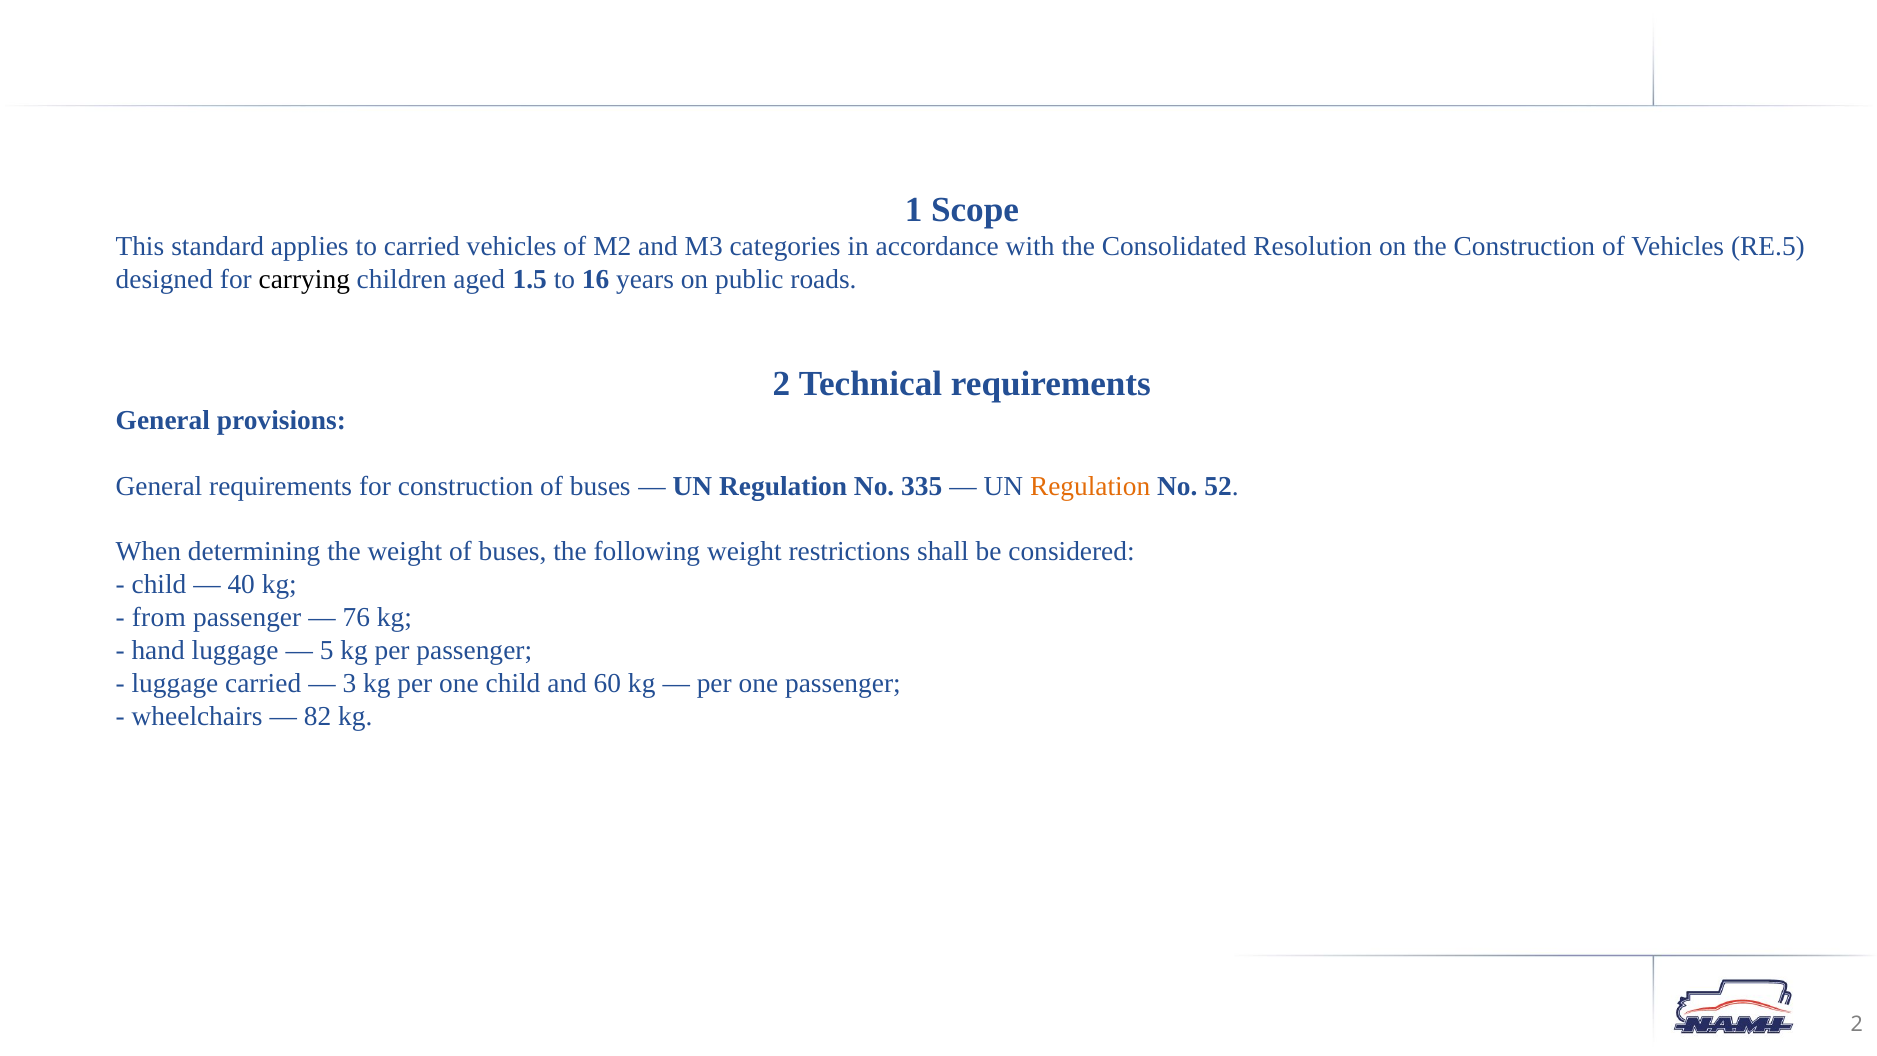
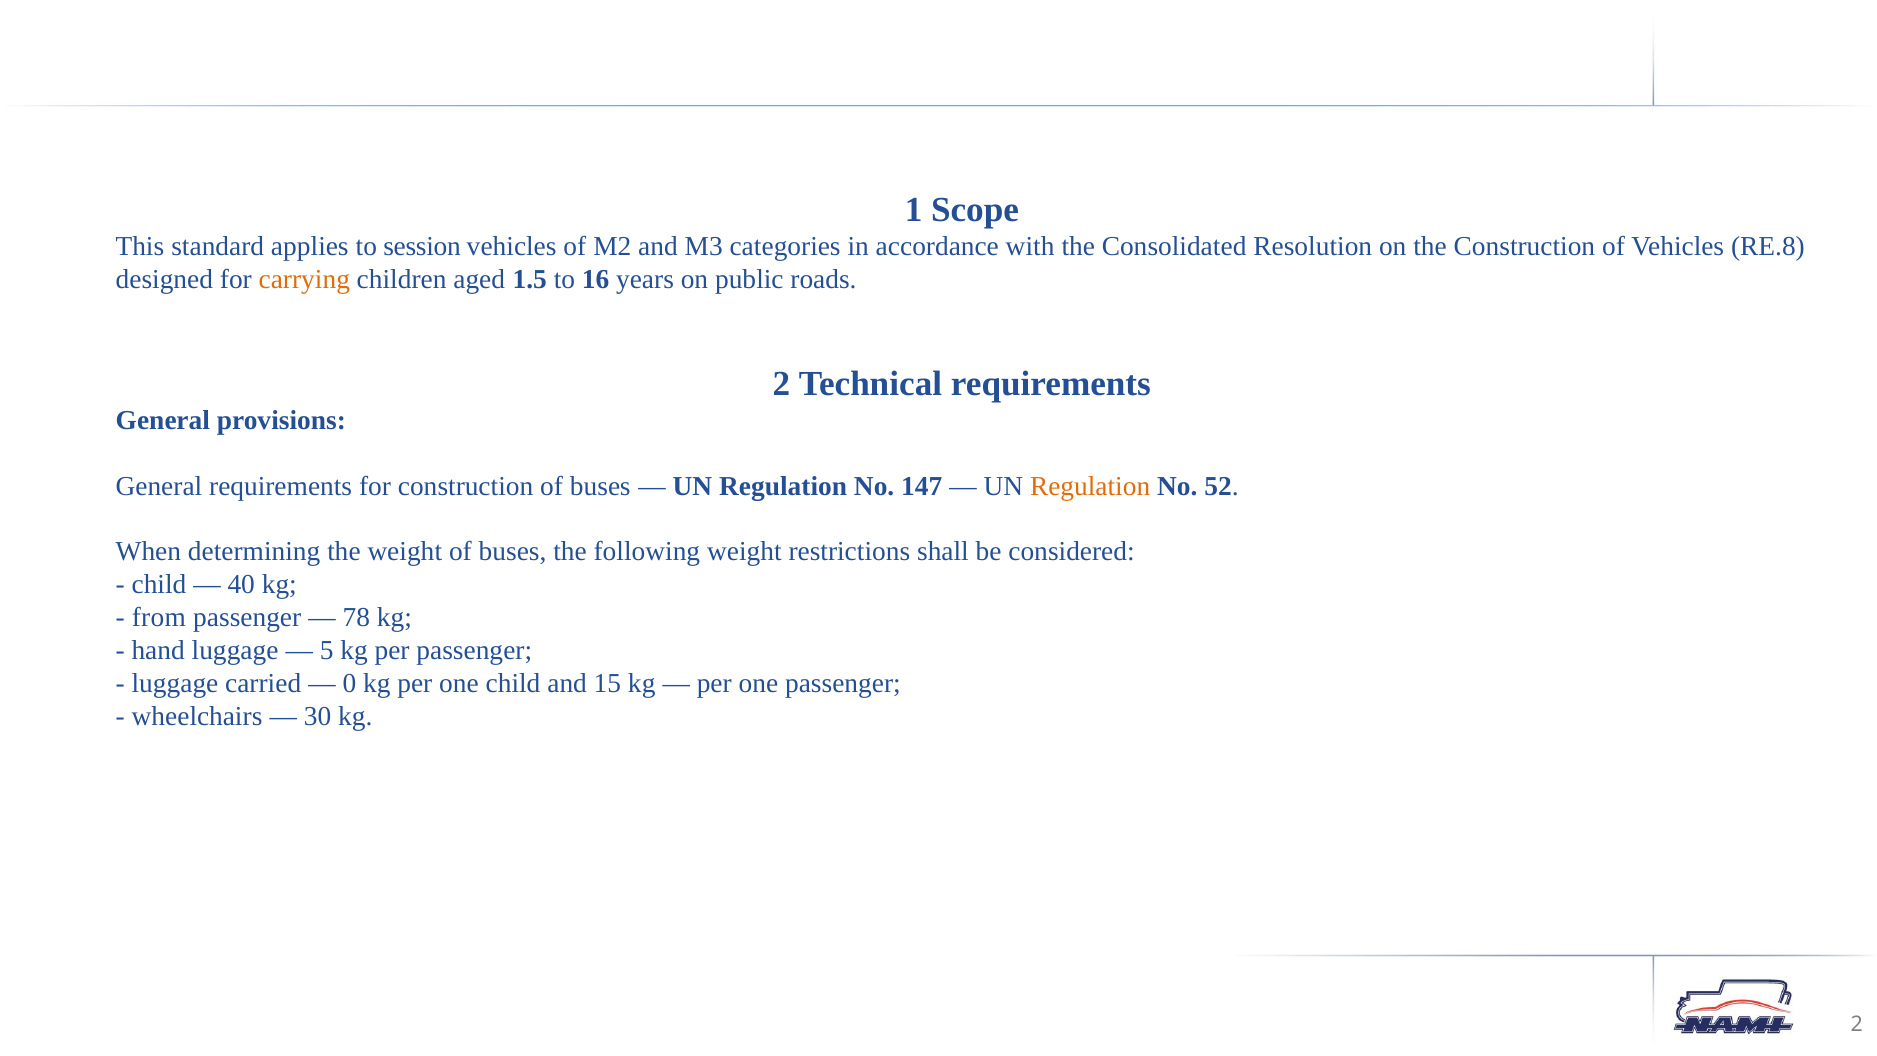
to carried: carried -> session
RE.5: RE.5 -> RE.8
carrying colour: black -> orange
335: 335 -> 147
76: 76 -> 78
3: 3 -> 0
60: 60 -> 15
82: 82 -> 30
